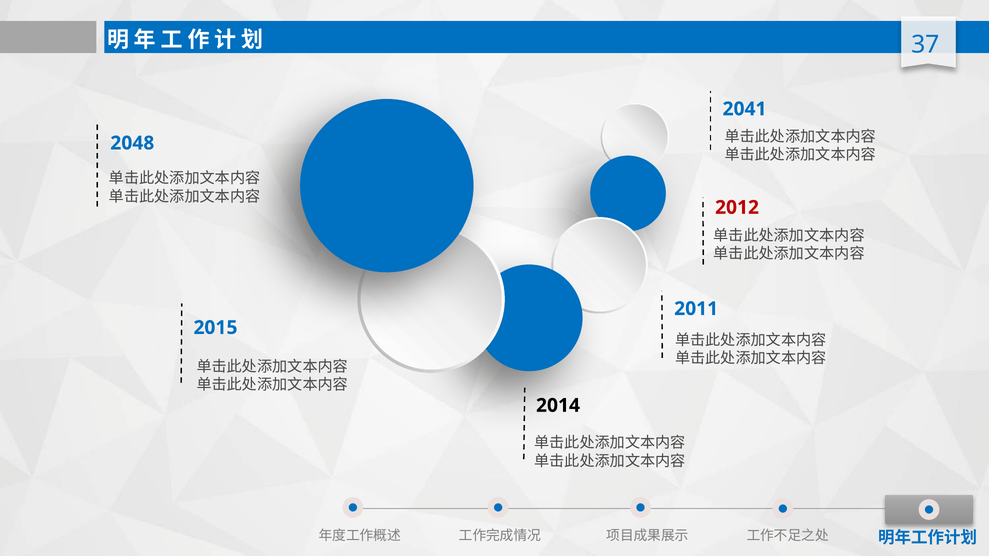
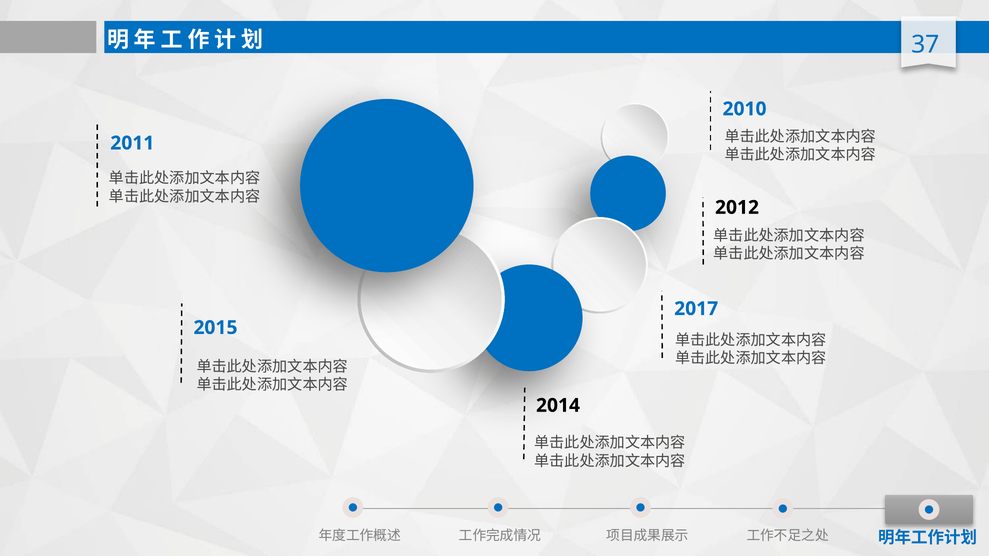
2041: 2041 -> 2010
2048: 2048 -> 2011
2012 colour: red -> black
2011: 2011 -> 2017
